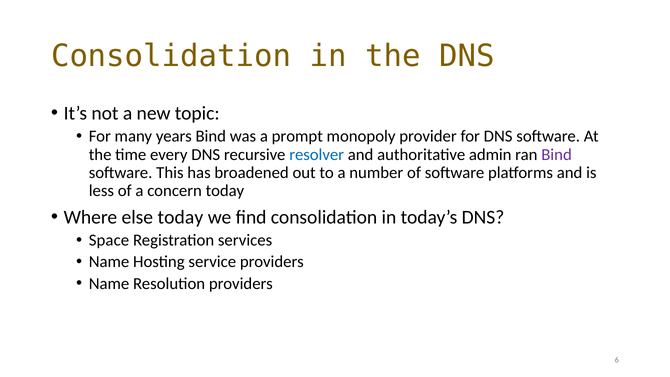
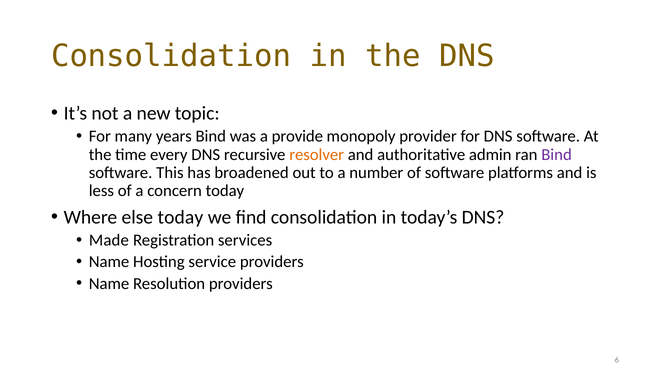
prompt: prompt -> provide
resolver colour: blue -> orange
Space: Space -> Made
